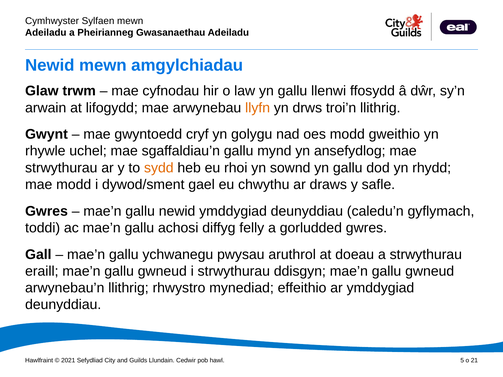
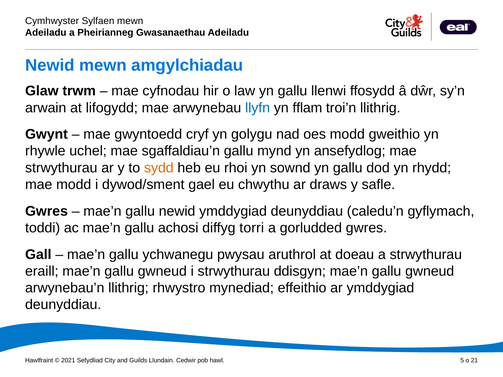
llyfn colour: orange -> blue
drws: drws -> fflam
felly: felly -> torri
